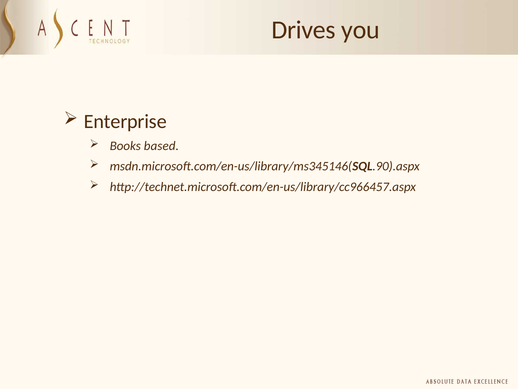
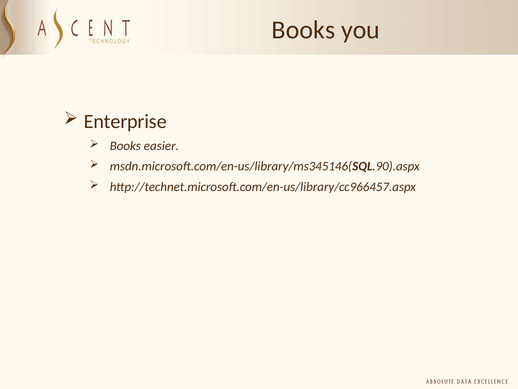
Drives at (304, 30): Drives -> Books
based: based -> easier
